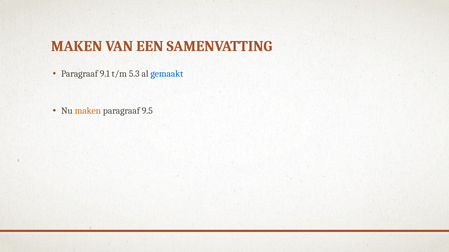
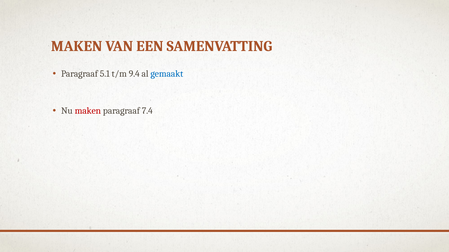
9.1: 9.1 -> 5.1
5.3: 5.3 -> 9.4
maken at (88, 111) colour: orange -> red
9.5: 9.5 -> 7.4
